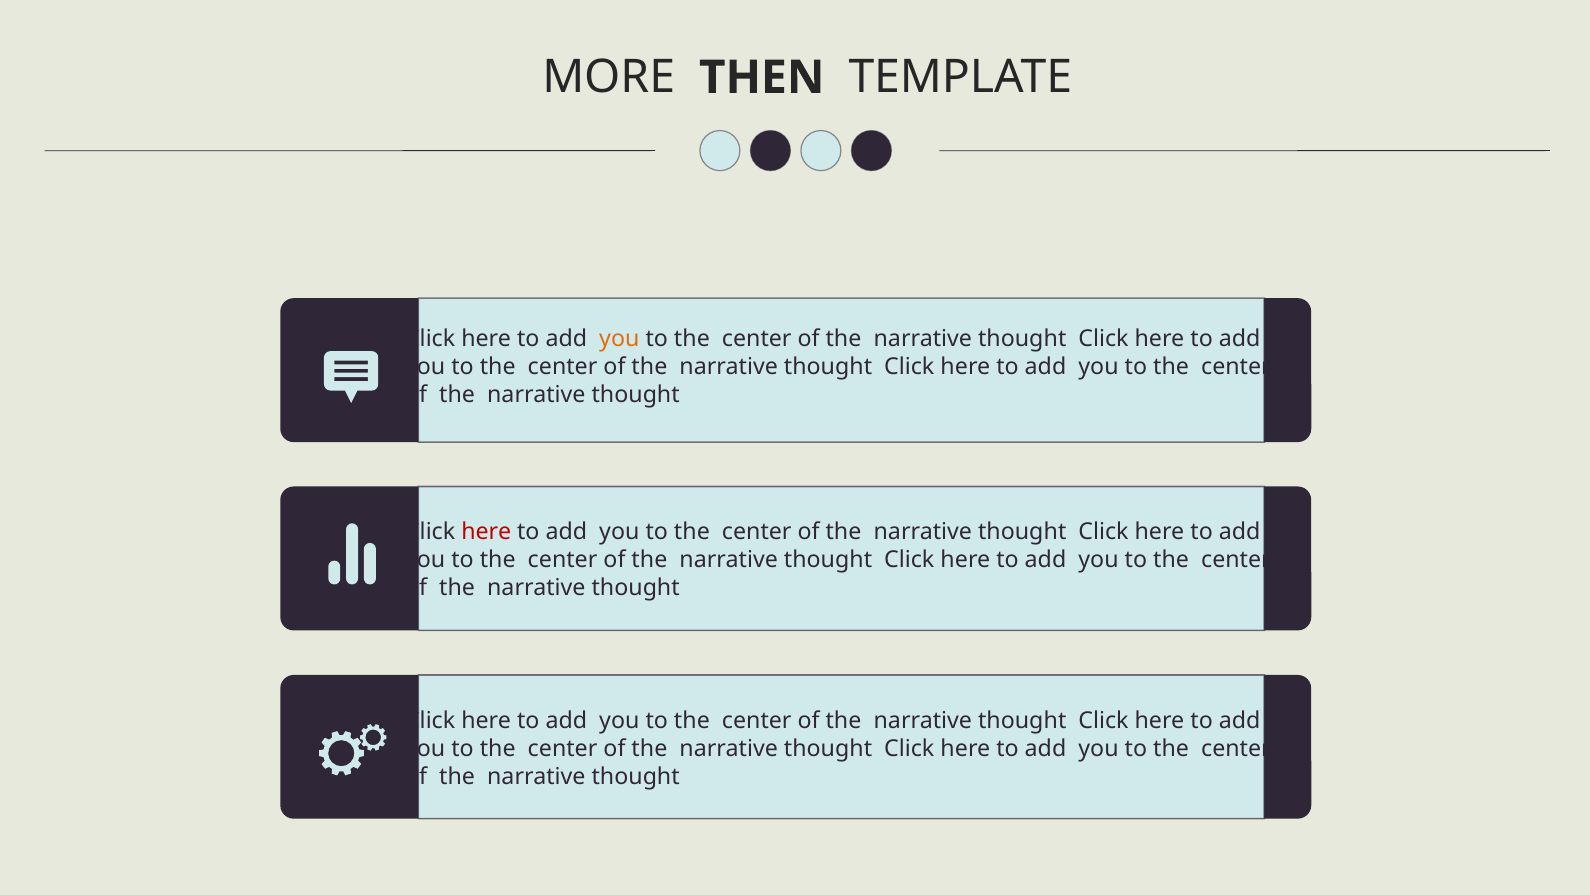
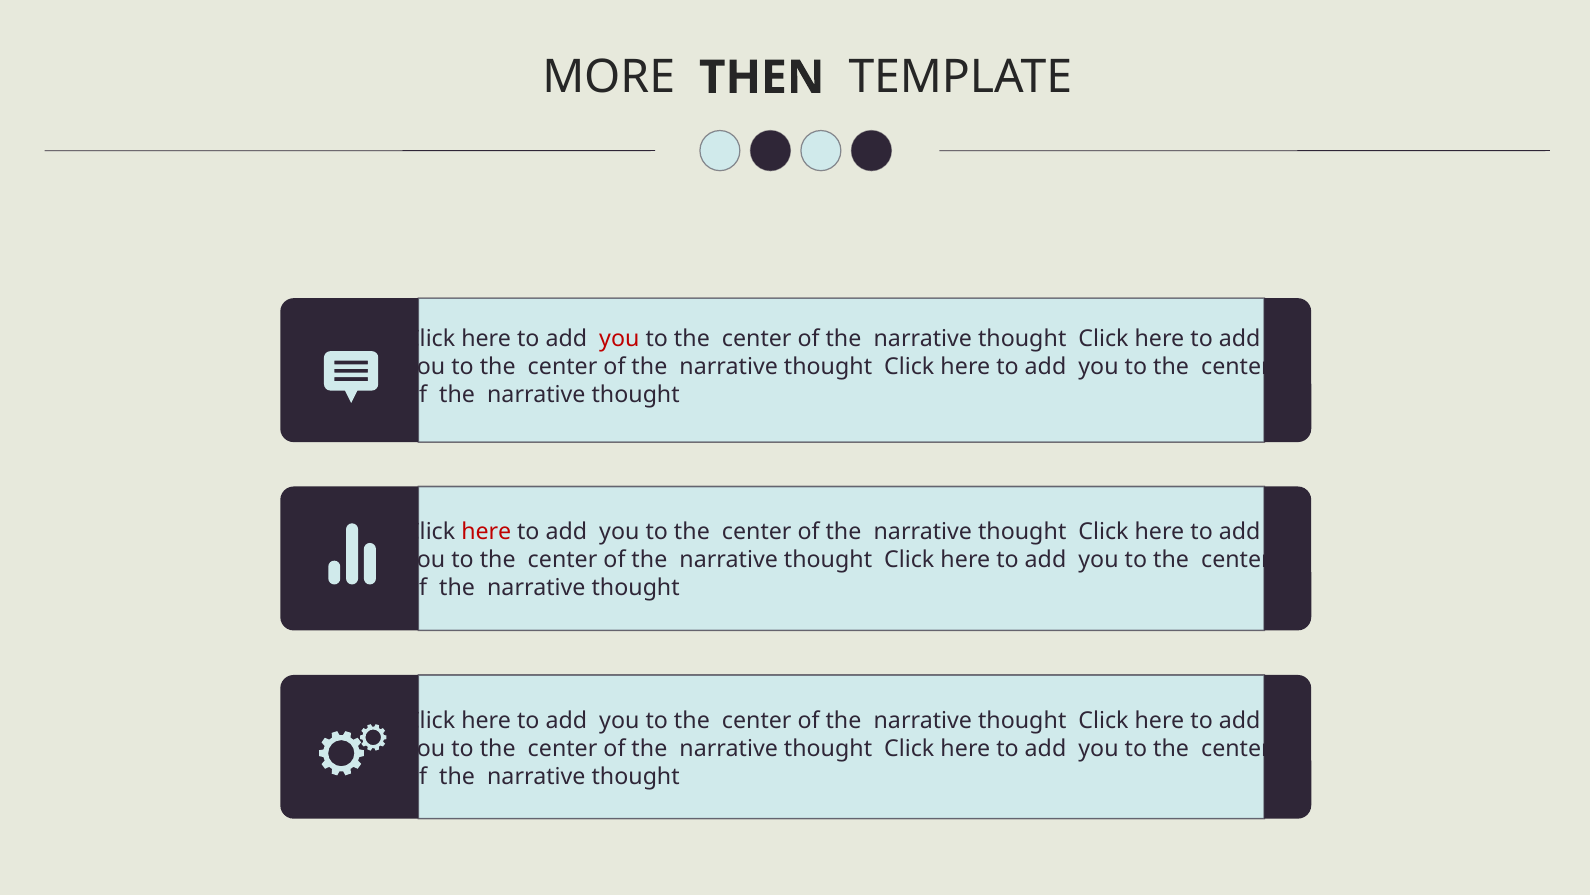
you at (619, 339) colour: orange -> red
